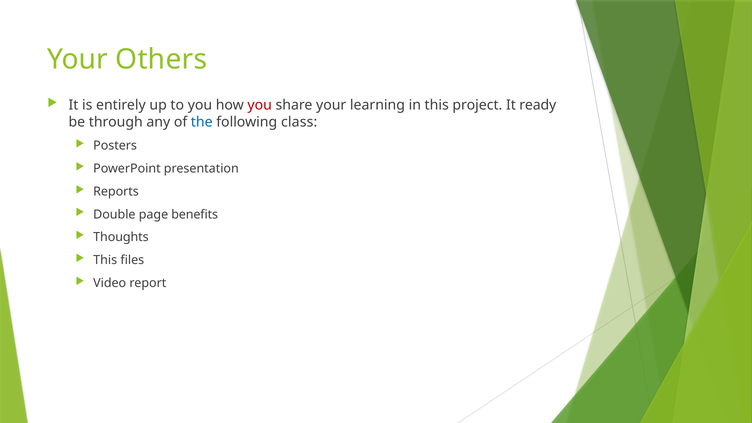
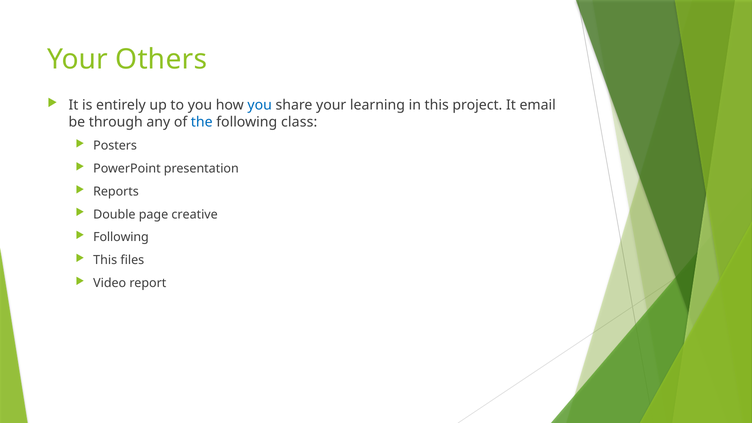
you at (260, 105) colour: red -> blue
ready: ready -> email
benefits: benefits -> creative
Thoughts at (121, 237): Thoughts -> Following
